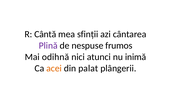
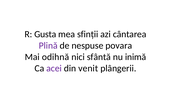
Cântă: Cântă -> Gusta
frumos: frumos -> povara
atunci: atunci -> sfântă
acei colour: orange -> purple
palat: palat -> venit
